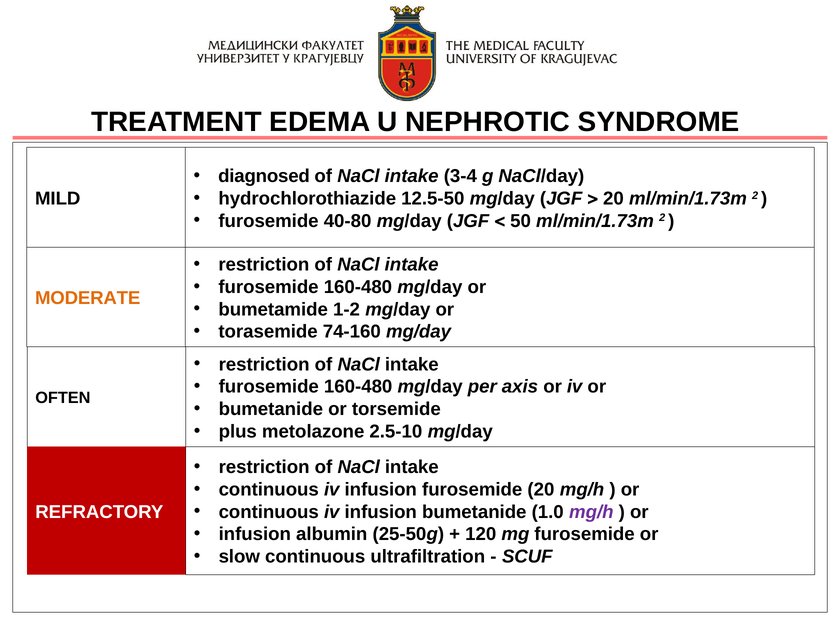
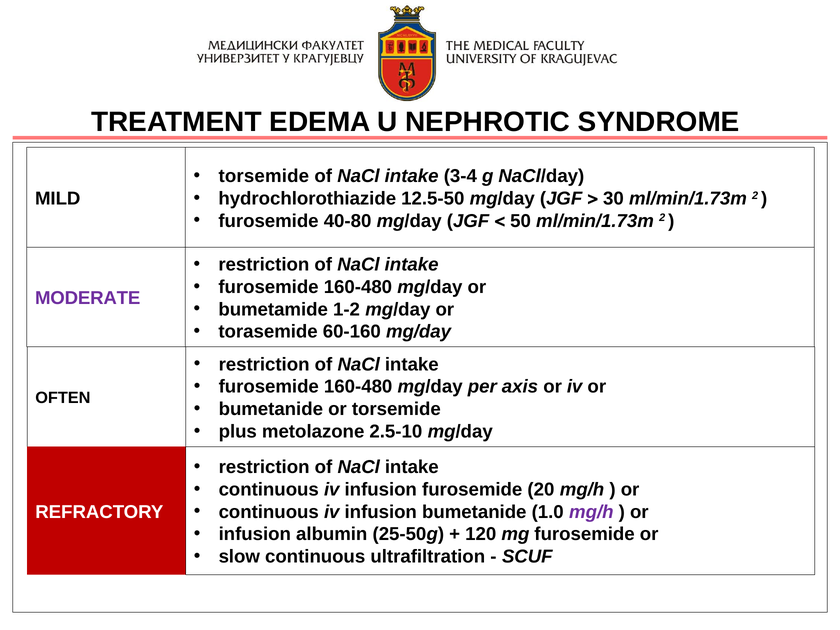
diagnosed at (264, 176): diagnosed -> torsemide
20 at (613, 198): 20 -> 30
MODERATE colour: orange -> purple
74-160: 74-160 -> 60-160
